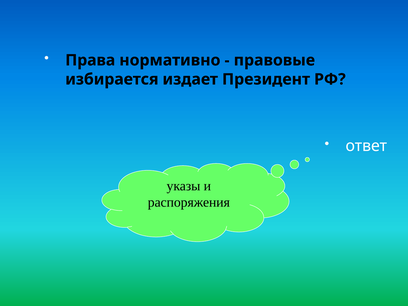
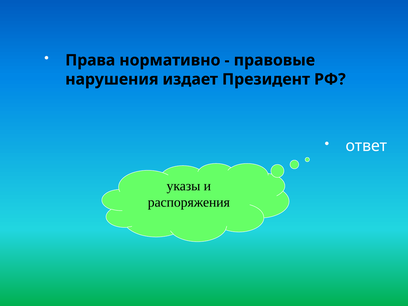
избирается: избирается -> нарушения
